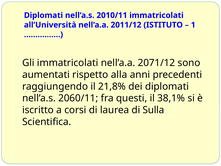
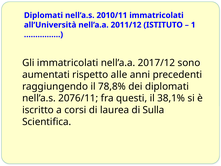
2071/12: 2071/12 -> 2017/12
alla: alla -> alle
21,8%: 21,8% -> 78,8%
2060/11: 2060/11 -> 2076/11
